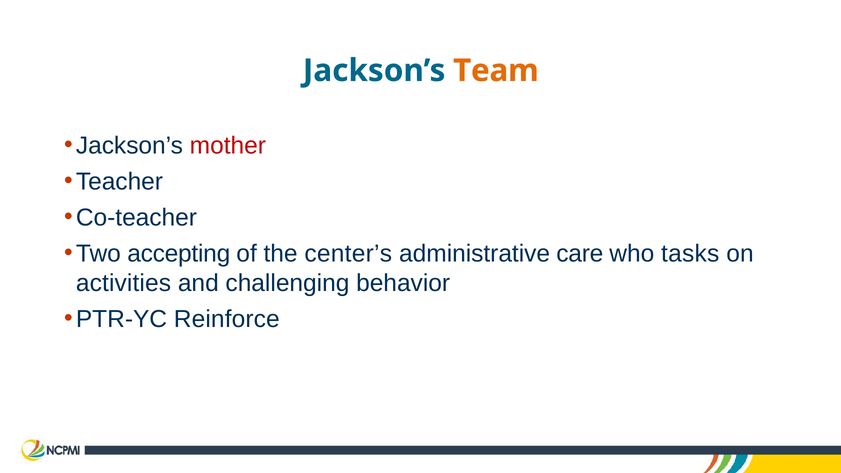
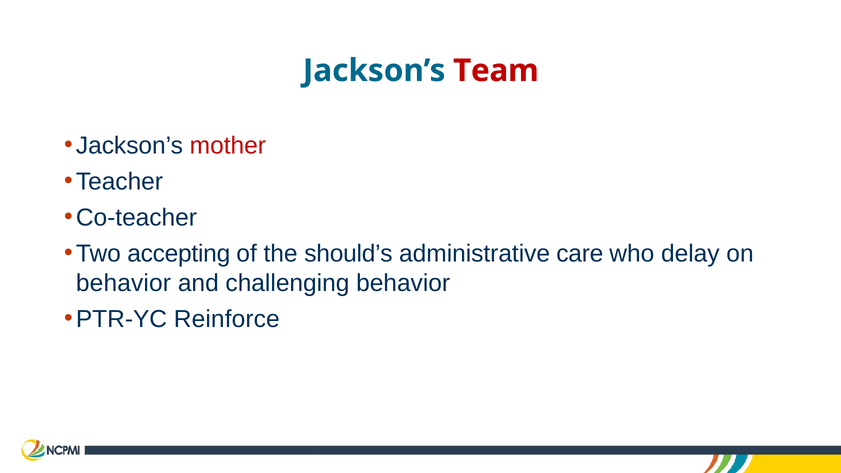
Team colour: orange -> red
center’s: center’s -> should’s
tasks: tasks -> delay
activities at (123, 283): activities -> behavior
